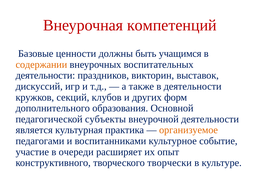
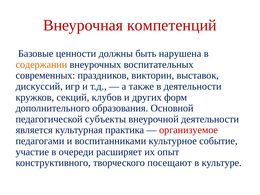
учащимся: учащимся -> нарушена
деятельности at (45, 75): деятельности -> современных
организуемое colour: orange -> red
творчески: творчески -> посещают
